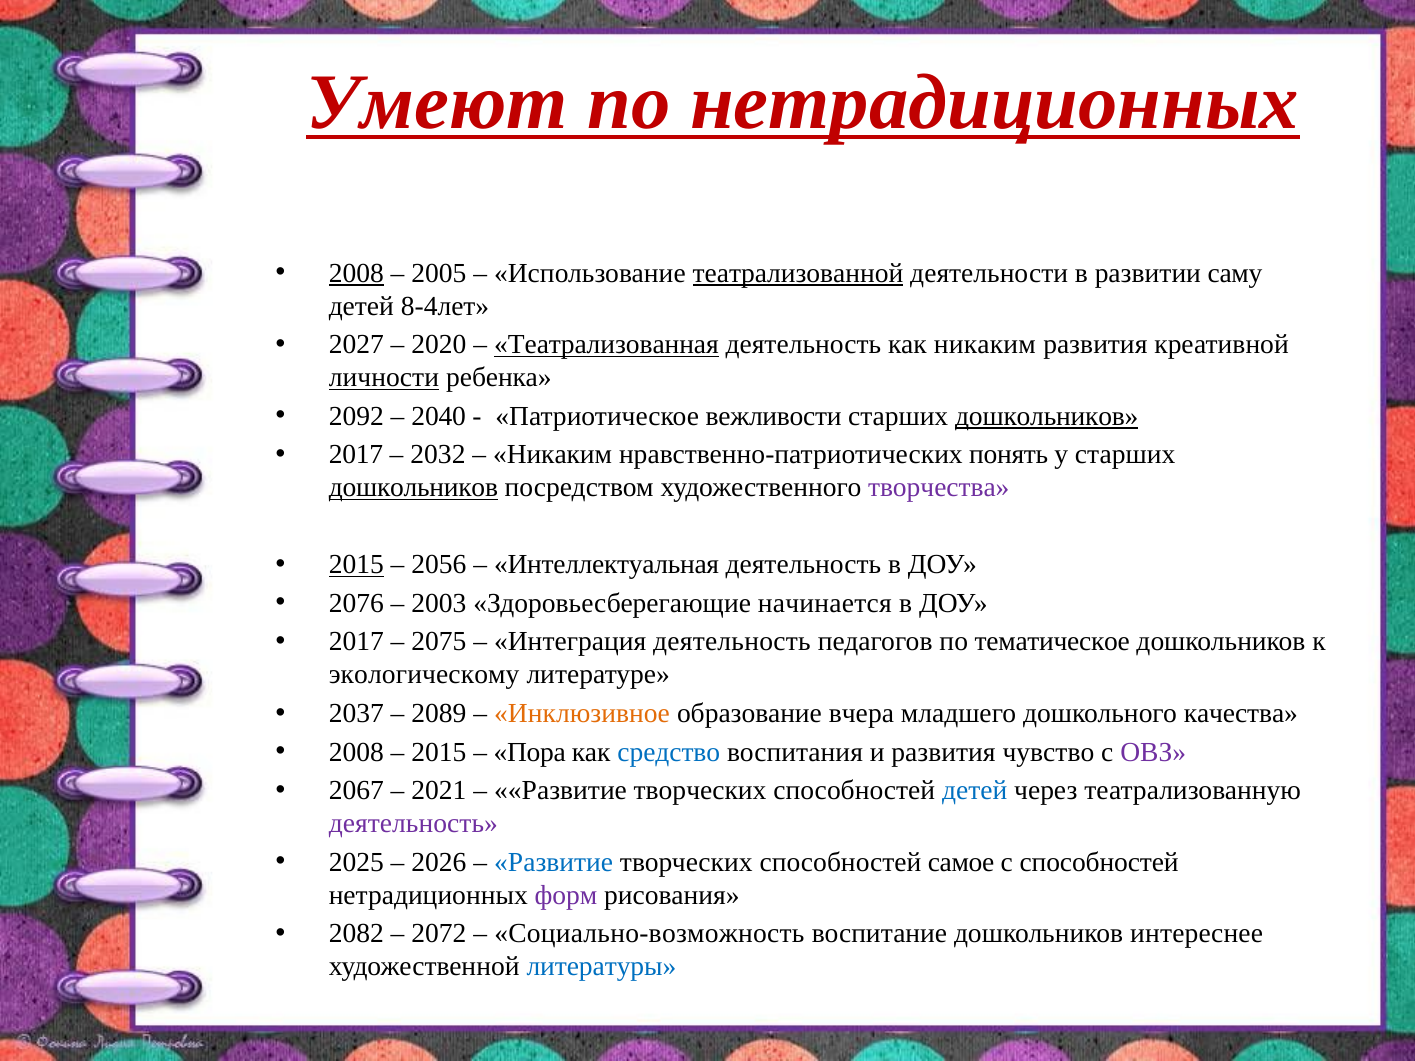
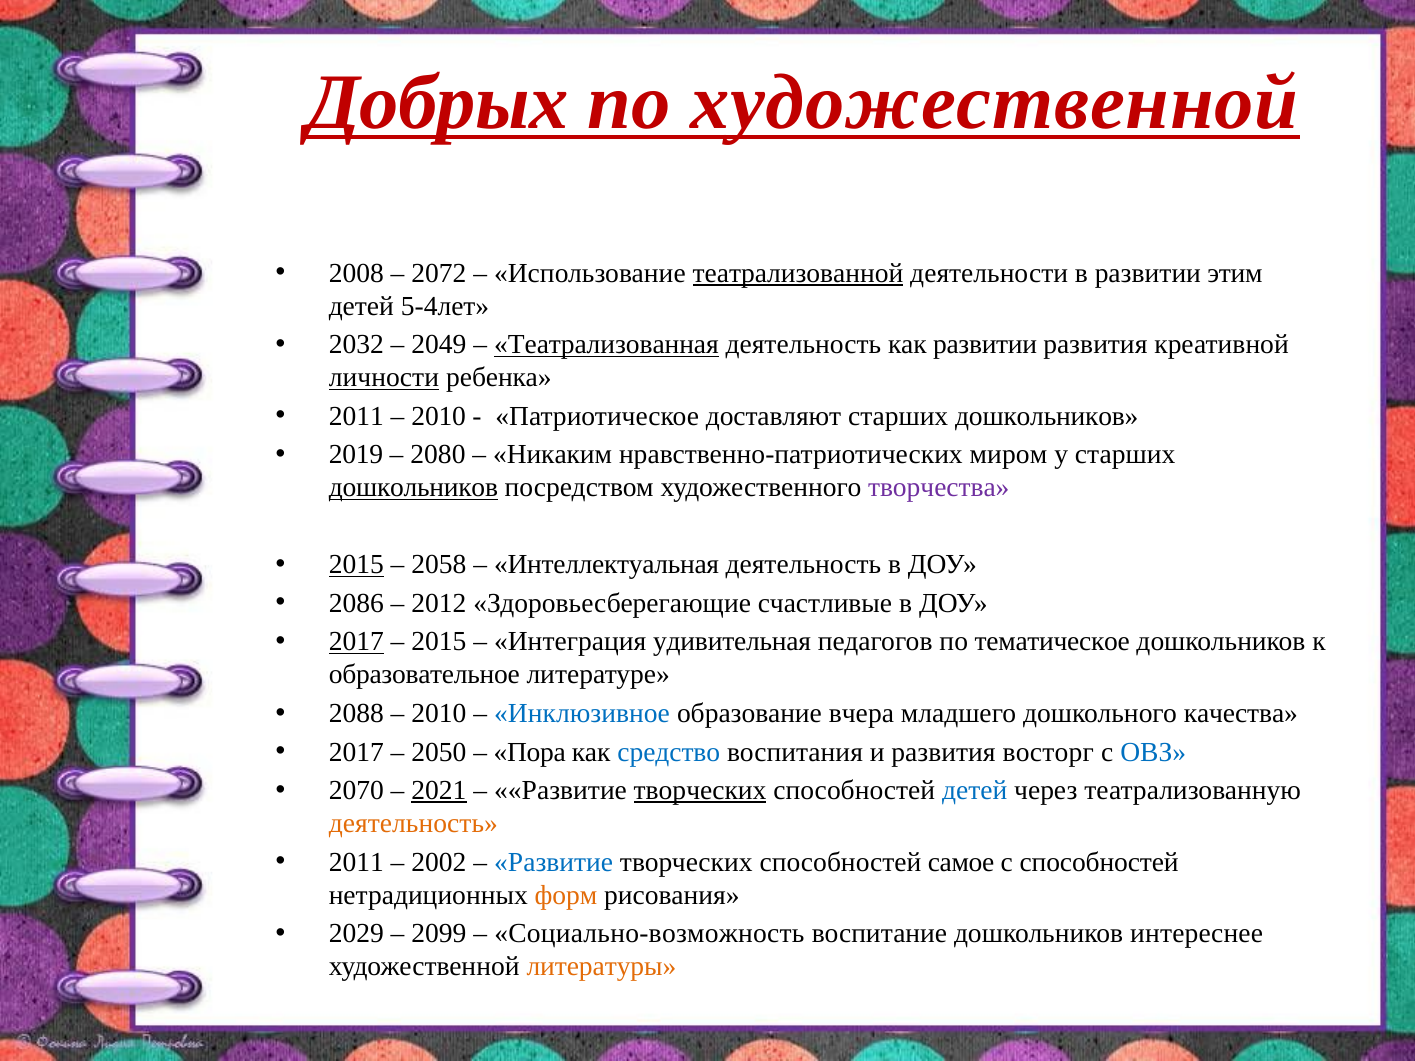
Умеют: Умеют -> Добрых
по нетрадиционных: нетрадиционных -> художественной
2008 at (356, 273) underline: present -> none
2005: 2005 -> 2072
саму: саму -> этим
8-4лет: 8-4лет -> 5-4лет
2027: 2027 -> 2032
2020: 2020 -> 2049
как никаким: никаким -> развитии
2092 at (356, 416): 2092 -> 2011
2040 at (439, 416): 2040 -> 2010
вежливости: вежливости -> доставляют
дошкольников at (1047, 416) underline: present -> none
2017 at (356, 455): 2017 -> 2019
2032: 2032 -> 2080
понять: понять -> миром
2056: 2056 -> 2058
2076: 2076 -> 2086
2003: 2003 -> 2012
начинается: начинается -> счастливые
2017 at (356, 642) underline: none -> present
2075 at (439, 642): 2075 -> 2015
Интеграция деятельность: деятельность -> удивительная
экологическому: экологическому -> образовательное
2037: 2037 -> 2088
2089 at (439, 714): 2089 -> 2010
Инклюзивное colour: orange -> blue
2008 at (356, 752): 2008 -> 2017
2015 at (439, 752): 2015 -> 2050
чувство: чувство -> восторг
ОВЗ colour: purple -> blue
2067: 2067 -> 2070
2021 underline: none -> present
творческих at (700, 791) underline: none -> present
деятельность at (413, 824) colour: purple -> orange
2025 at (356, 862): 2025 -> 2011
2026: 2026 -> 2002
форм colour: purple -> orange
2082: 2082 -> 2029
2072: 2072 -> 2099
литературы colour: blue -> orange
